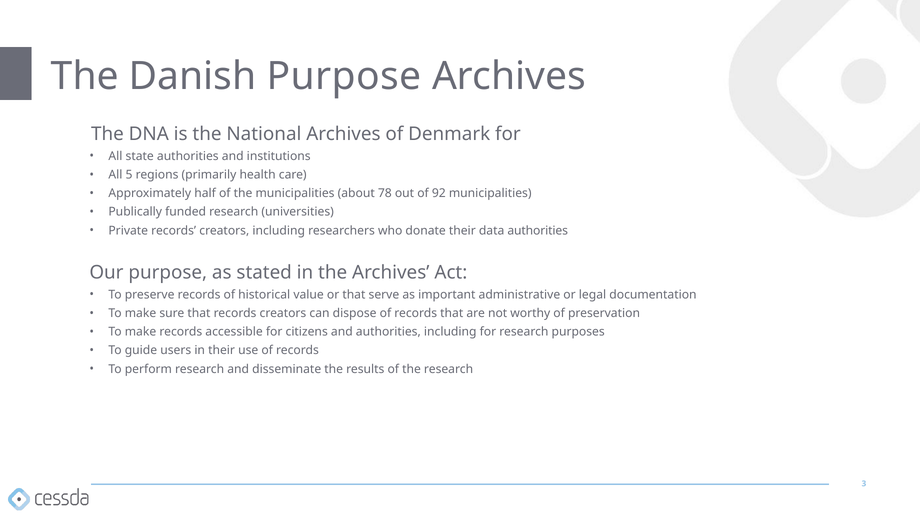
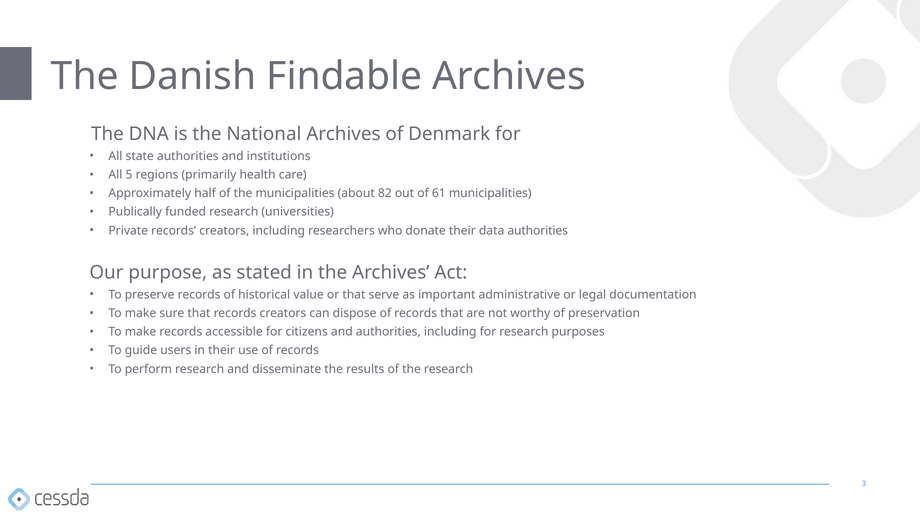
Danish Purpose: Purpose -> Findable
78: 78 -> 82
92: 92 -> 61
